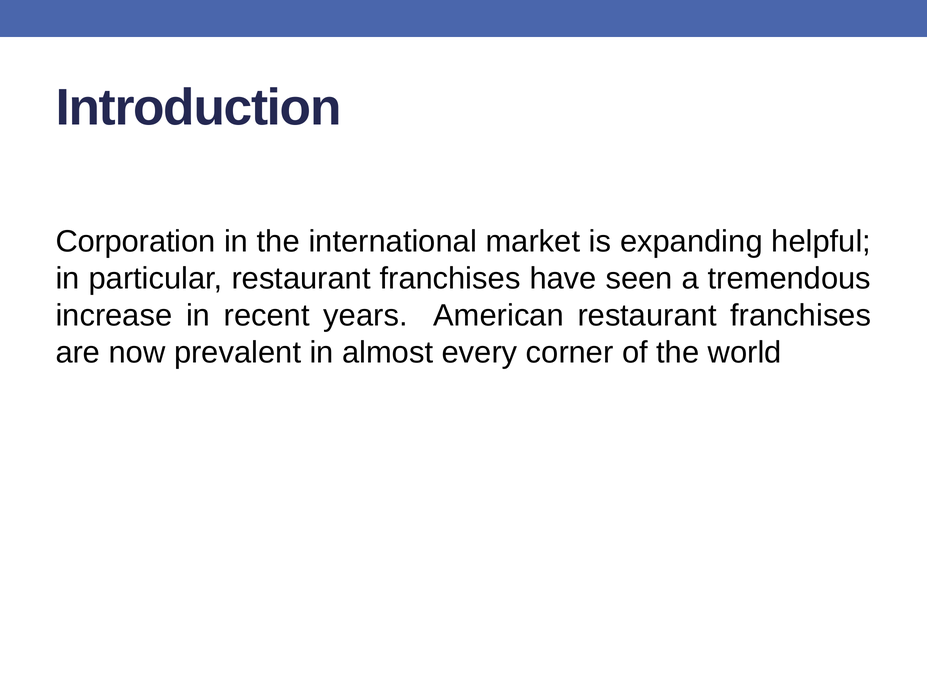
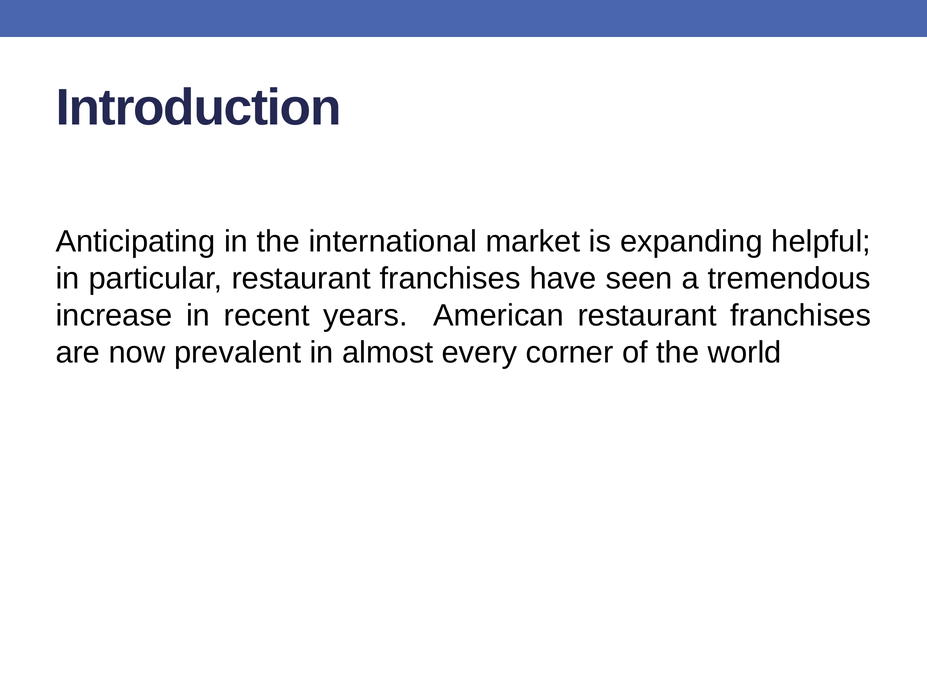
Corporation: Corporation -> Anticipating
